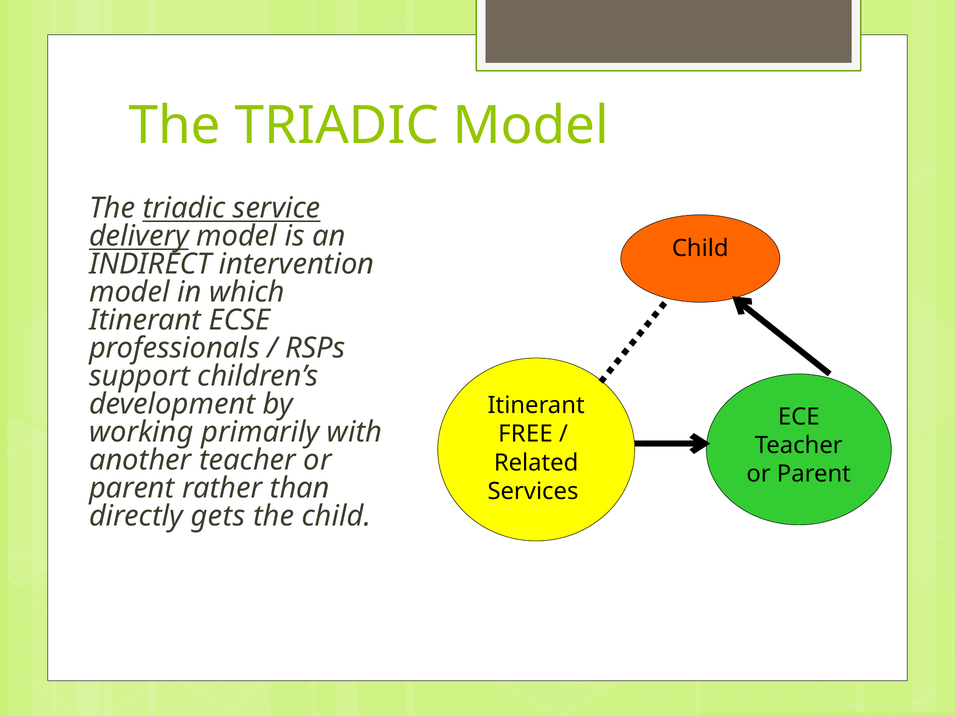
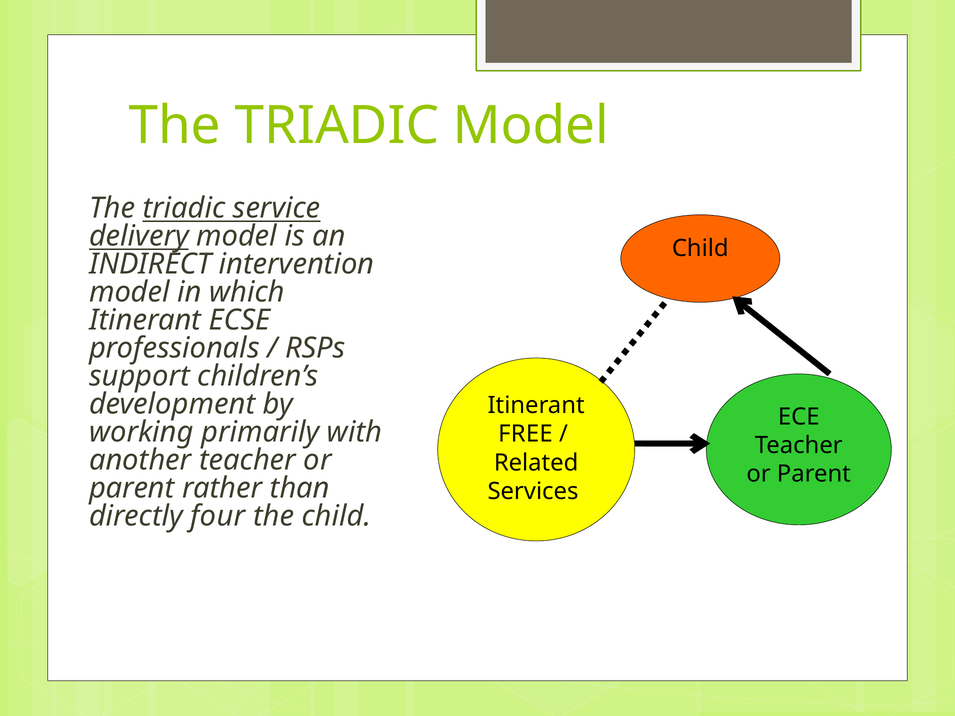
gets: gets -> four
